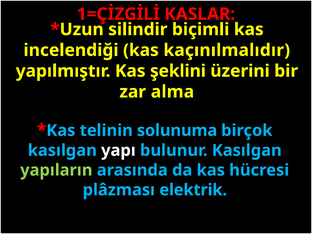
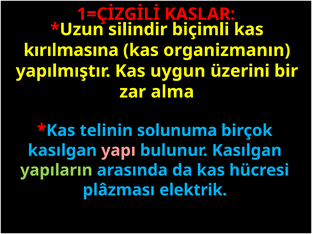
incelendiği: incelendiği -> kırılmasına
kaçınılmalıdır: kaçınılmalıdır -> organizmanın
şeklini: şeklini -> uygun
yapı colour: white -> pink
